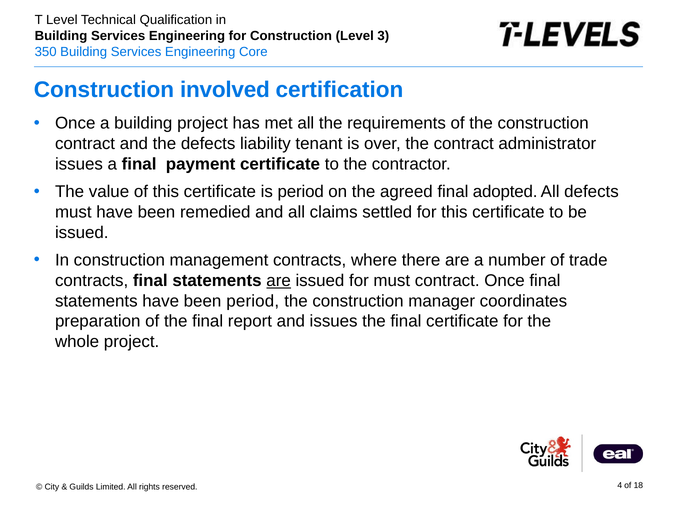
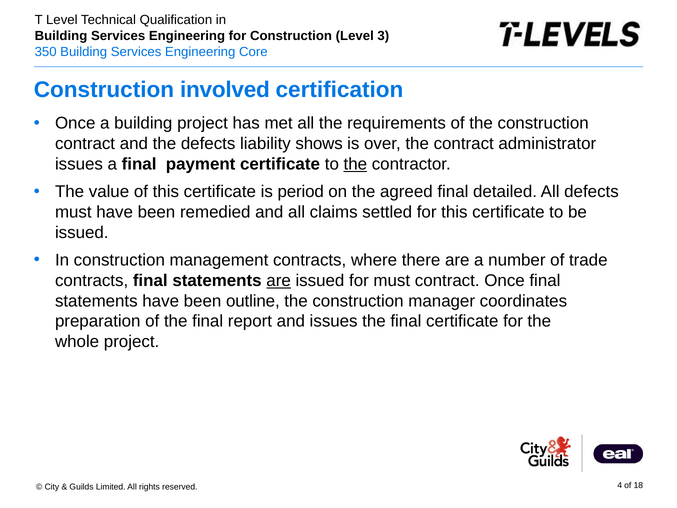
tenant: tenant -> shows
the at (355, 164) underline: none -> present
adopted: adopted -> detailed
been period: period -> outline
